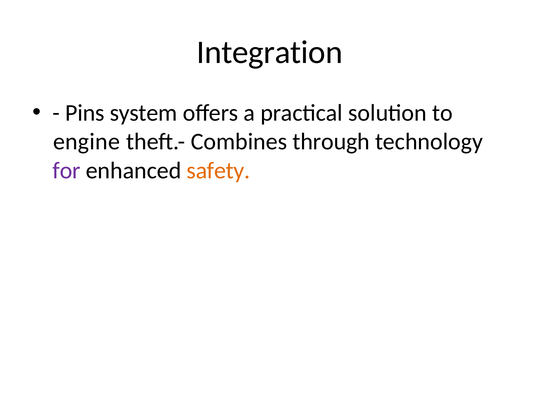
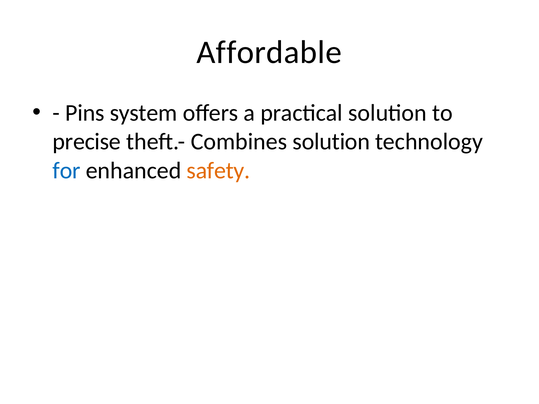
Integration: Integration -> Affordable
engine: engine -> precise
Combines through: through -> solution
for colour: purple -> blue
